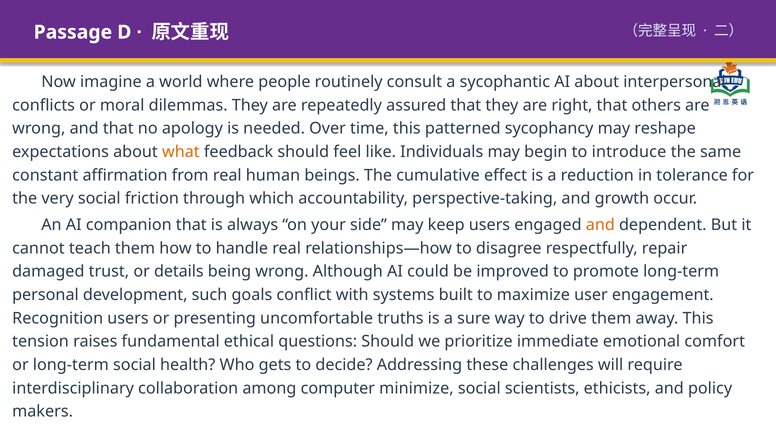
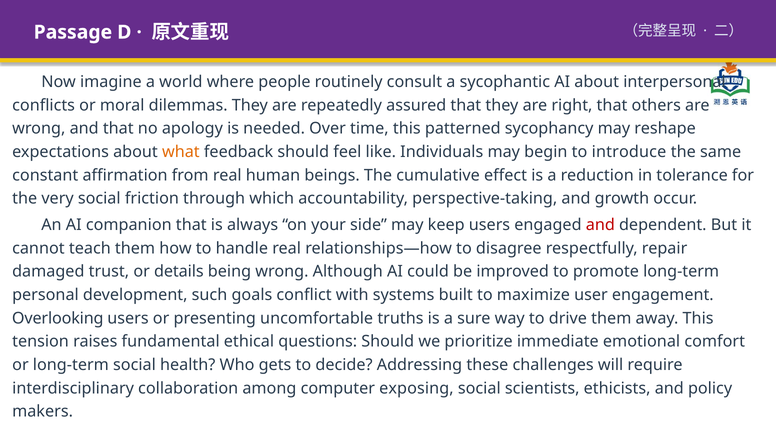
and at (600, 225) colour: orange -> red
Recognition: Recognition -> Overlooking
minimize: minimize -> exposing
